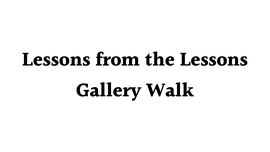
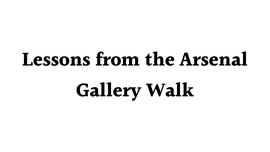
the Lessons: Lessons -> Arsenal
